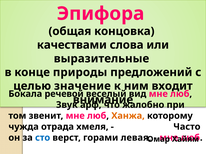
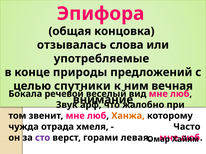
качествами: качествами -> отзывалась
выразительные: выразительные -> употребляемые
значение: значение -> спутники
входит: входит -> вечная
сто colour: blue -> purple
